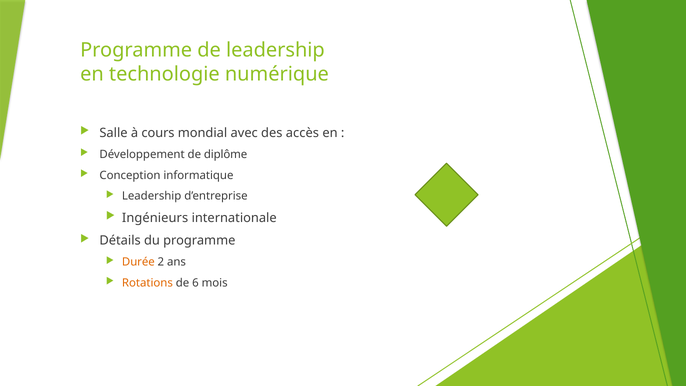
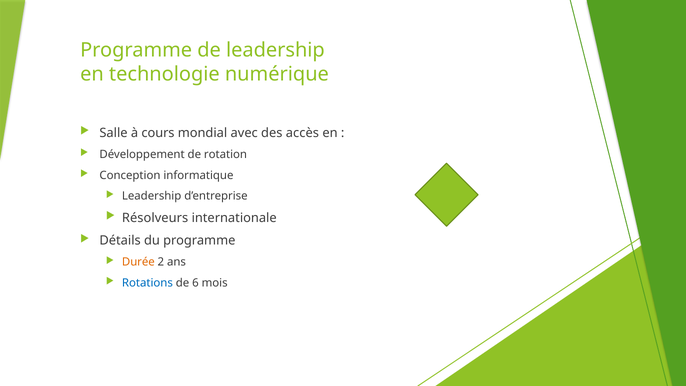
diplôme: diplôme -> rotation
Ingénieurs: Ingénieurs -> Résolveurs
Rotations colour: orange -> blue
